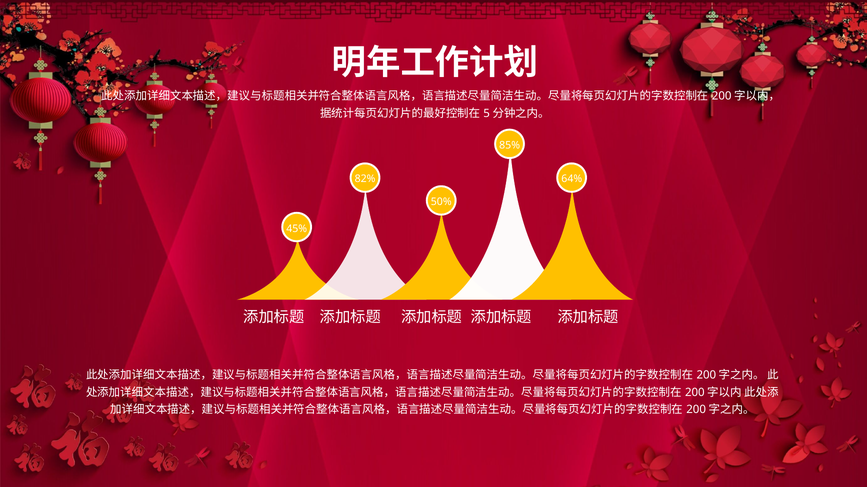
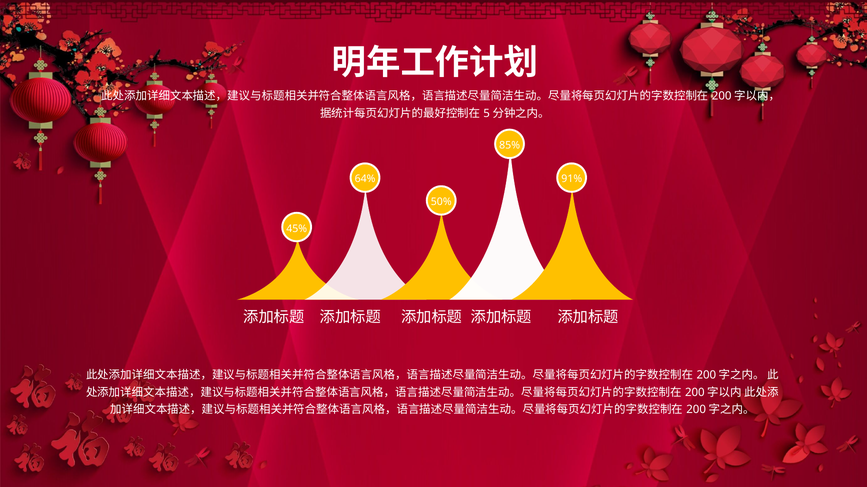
82%: 82% -> 64%
64%: 64% -> 91%
